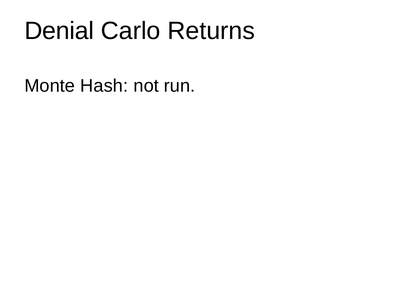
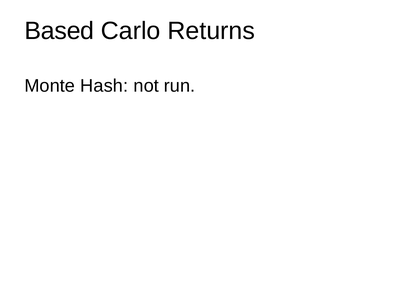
Denial: Denial -> Based
